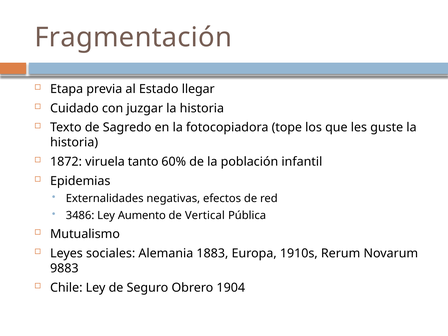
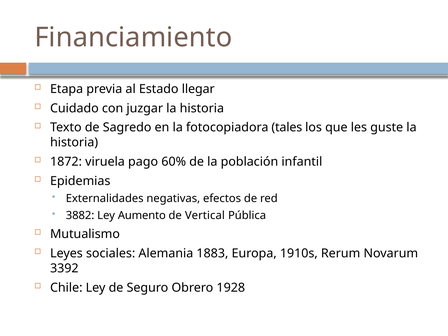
Fragmentación: Fragmentación -> Financiamiento
tope: tope -> tales
tanto: tanto -> pago
3486: 3486 -> 3882
9883: 9883 -> 3392
1904: 1904 -> 1928
